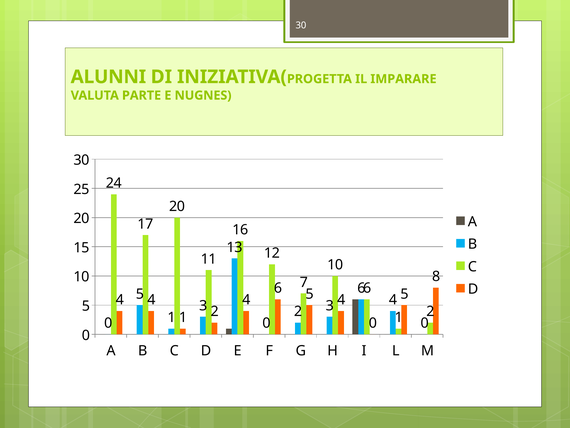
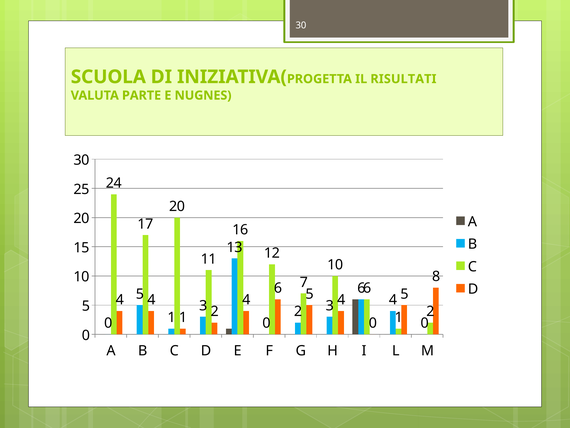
ALUNNI: ALUNNI -> SCUOLA
IMPARARE: IMPARARE -> RISULTATI
